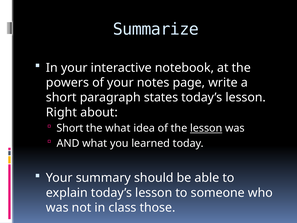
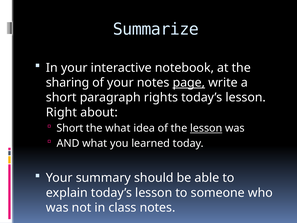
powers: powers -> sharing
page underline: none -> present
states: states -> rights
class those: those -> notes
